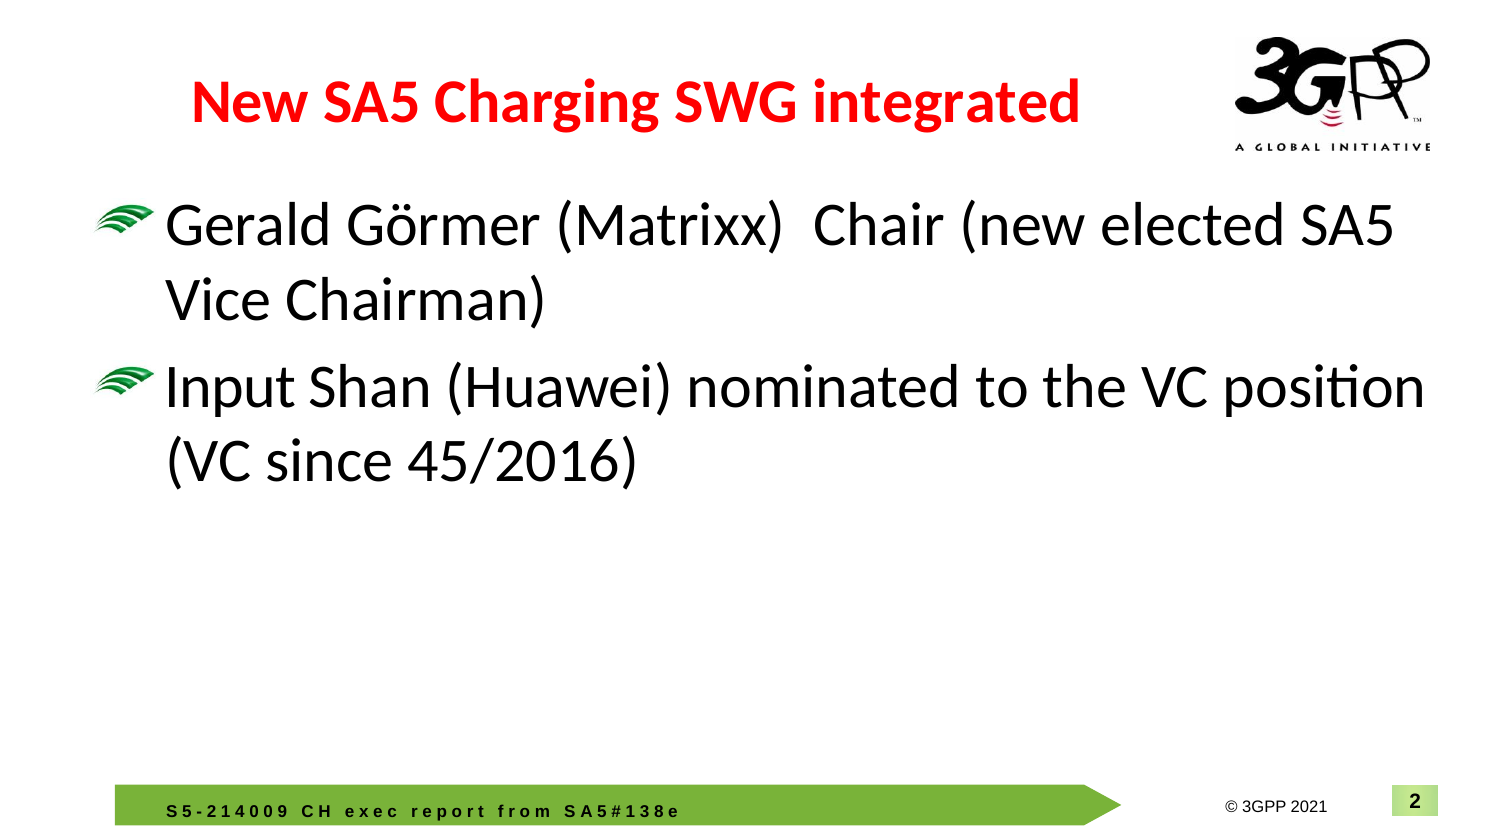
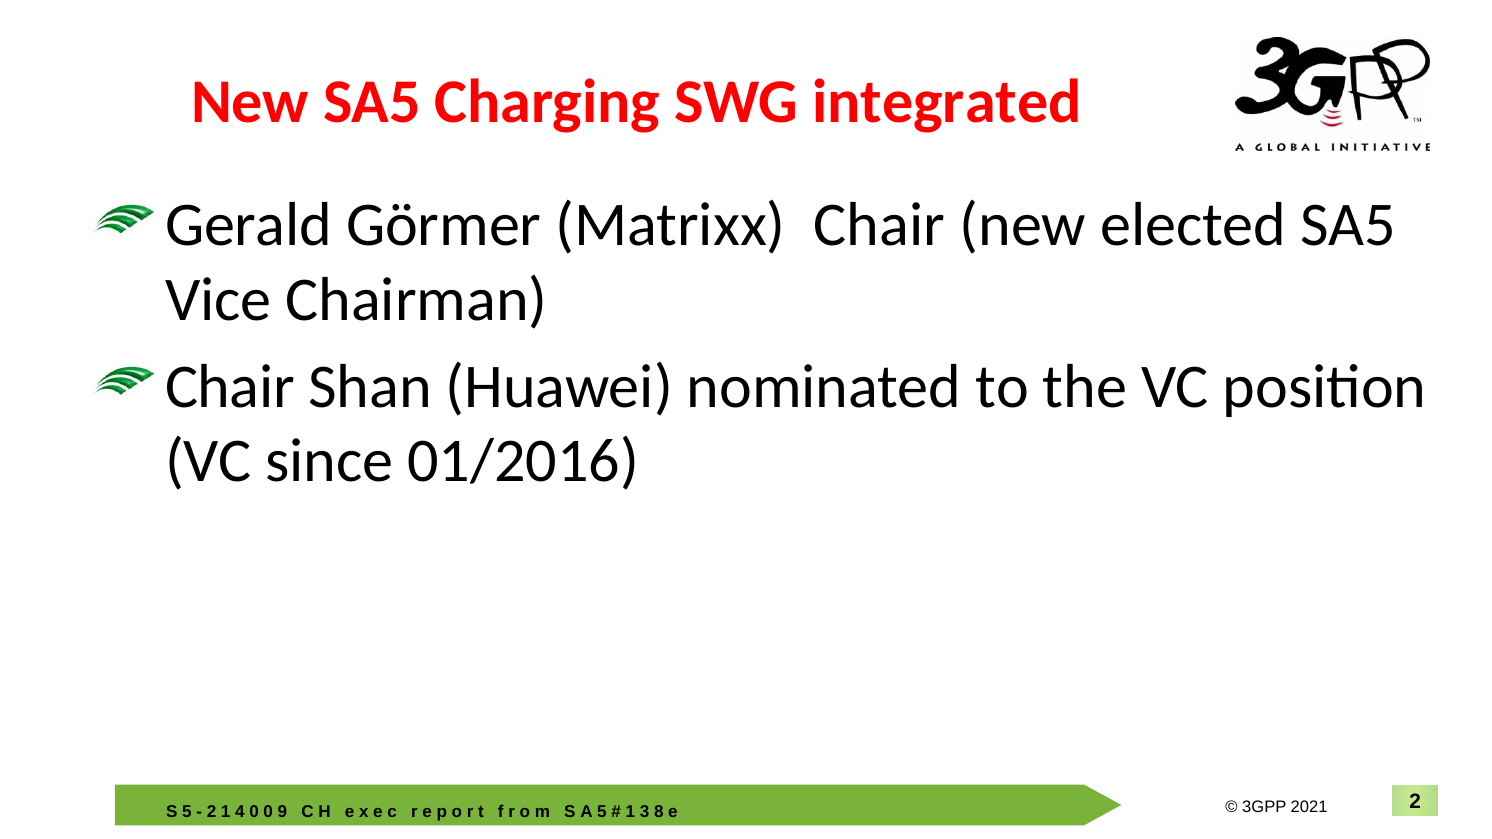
Input at (230, 387): Input -> Chair
45/2016: 45/2016 -> 01/2016
